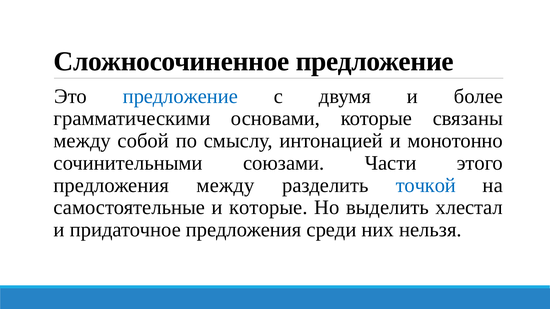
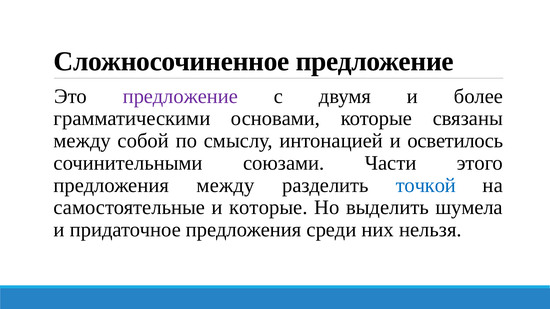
предложение at (180, 96) colour: blue -> purple
монотонно: монотонно -> осветилось
хлестал: хлестал -> шумела
